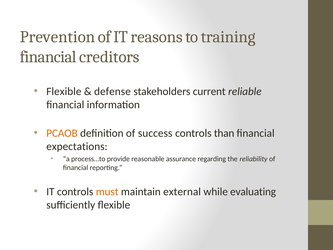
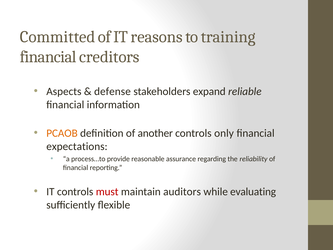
Prevention: Prevention -> Committed
Flexible at (64, 91): Flexible -> Aspects
current: current -> expand
success: success -> another
than: than -> only
must colour: orange -> red
external: external -> auditors
